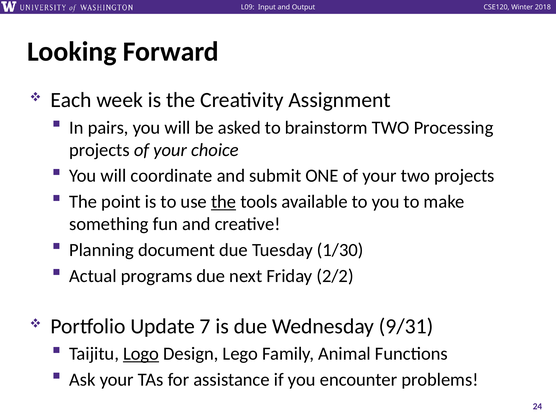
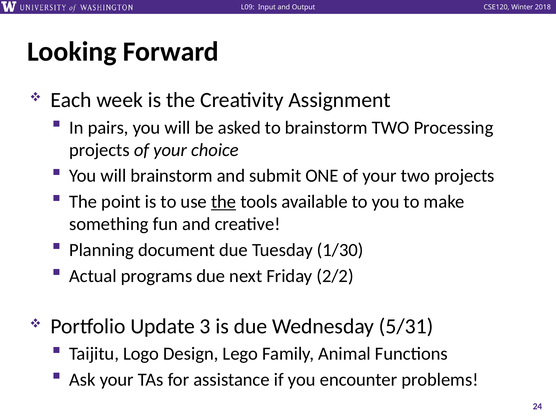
will coordinate: coordinate -> brainstorm
7: 7 -> 3
9/31: 9/31 -> 5/31
Logo underline: present -> none
